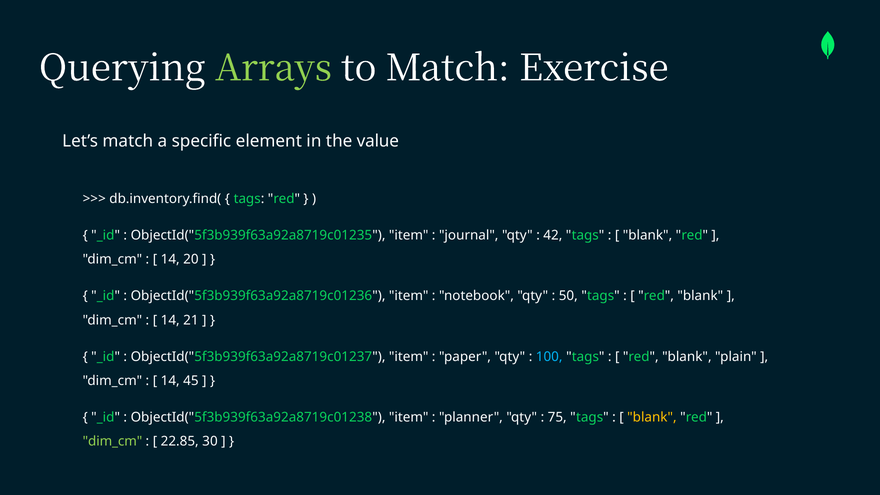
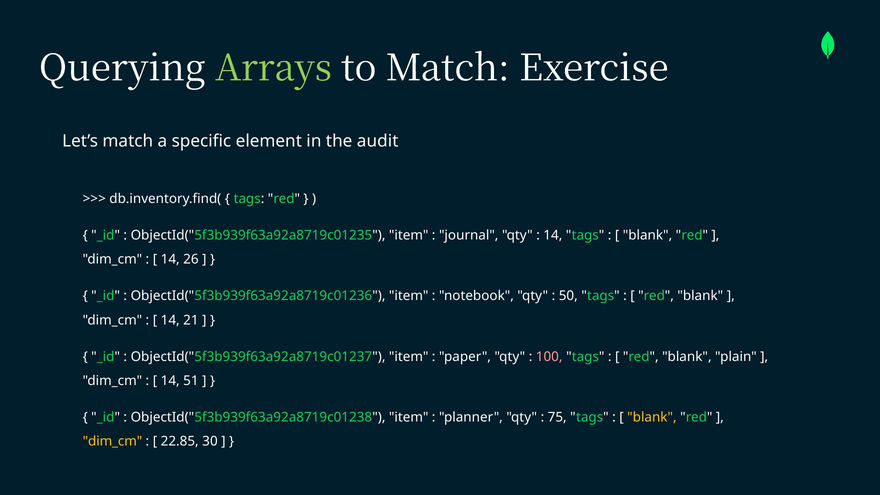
value: value -> audit
42 at (553, 235): 42 -> 14
20: 20 -> 26
100 colour: light blue -> pink
45: 45 -> 51
dim_cm at (112, 441) colour: light green -> yellow
